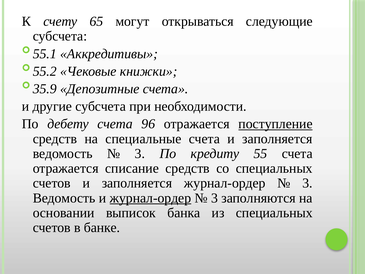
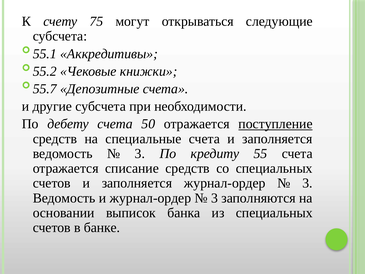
65: 65 -> 75
35.9: 35.9 -> 55.7
96: 96 -> 50
журнал-ордер at (150, 198) underline: present -> none
